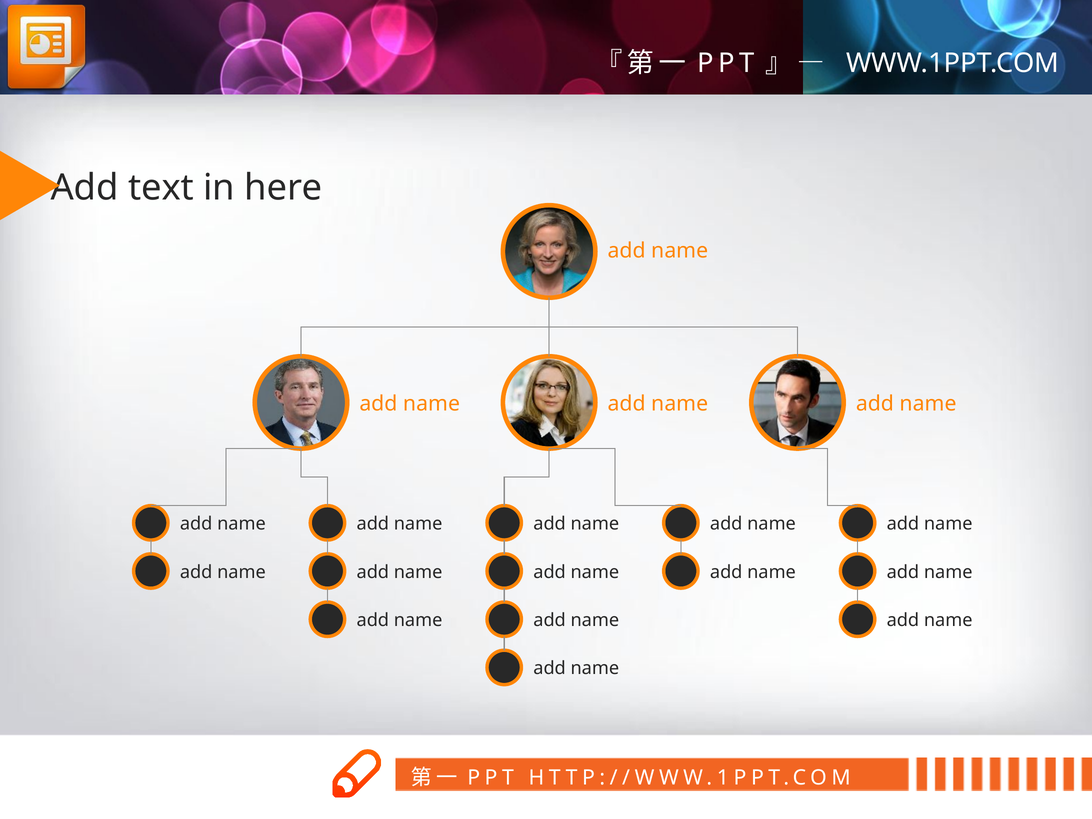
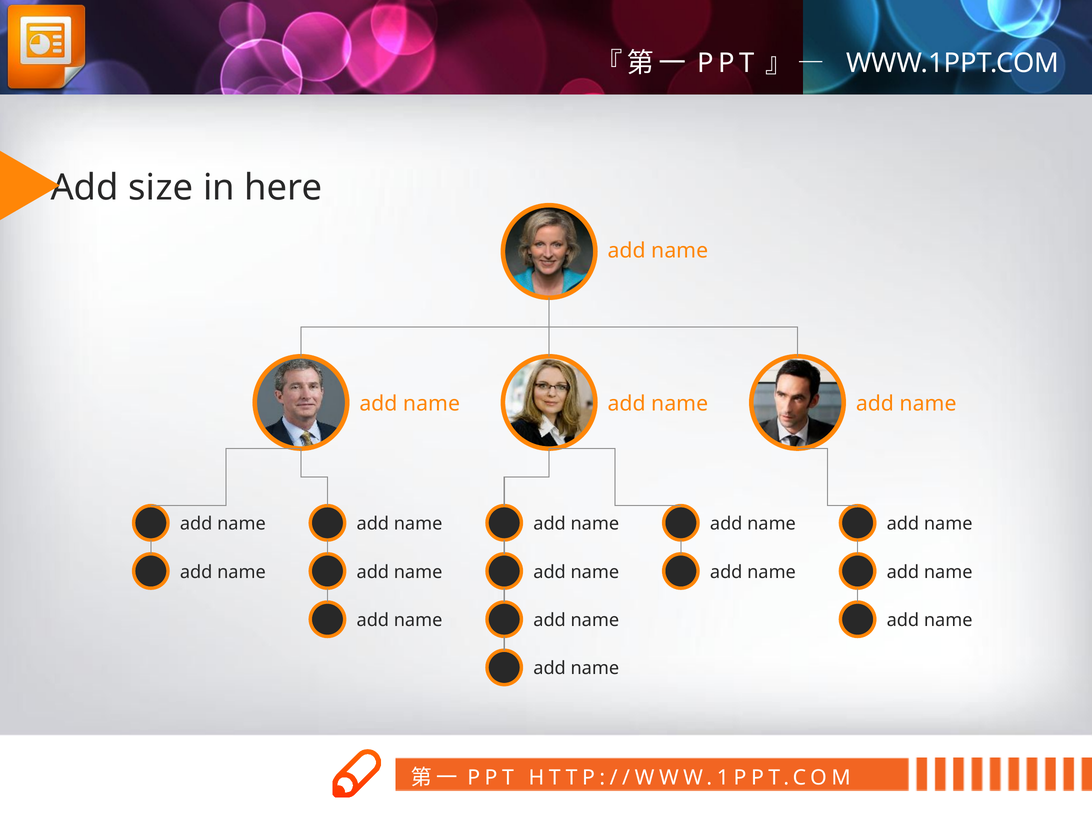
text: text -> size
